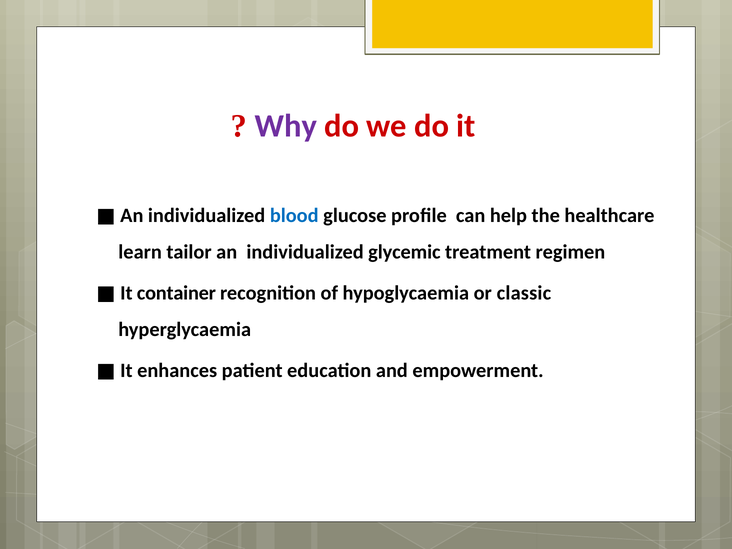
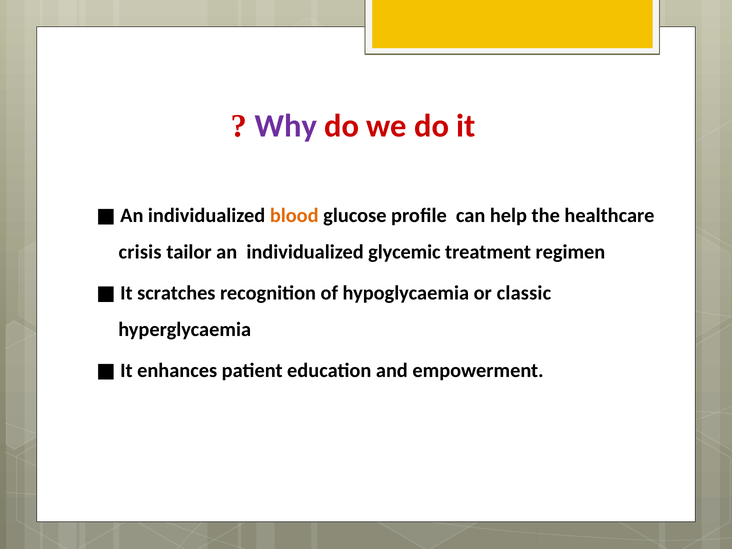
blood colour: blue -> orange
learn: learn -> crisis
container: container -> scratches
